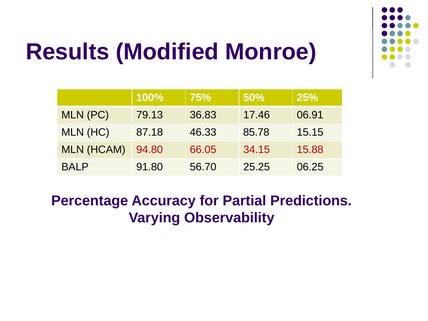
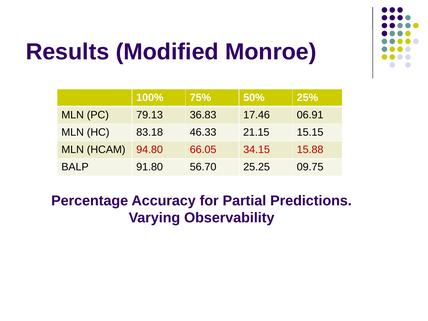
87.18: 87.18 -> 83.18
85.78: 85.78 -> 21.15
06.25: 06.25 -> 09.75
